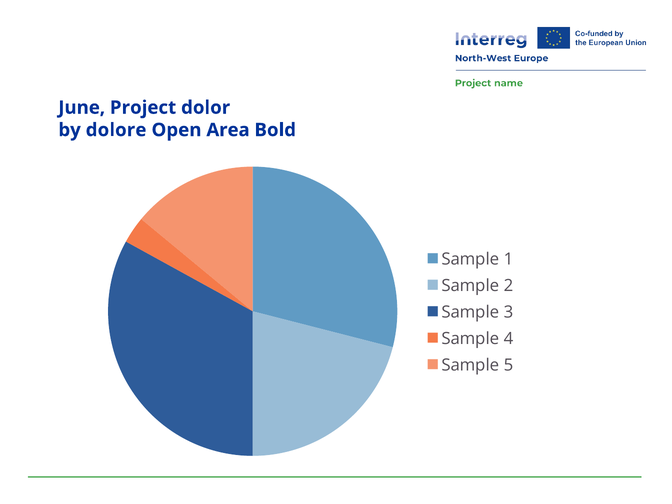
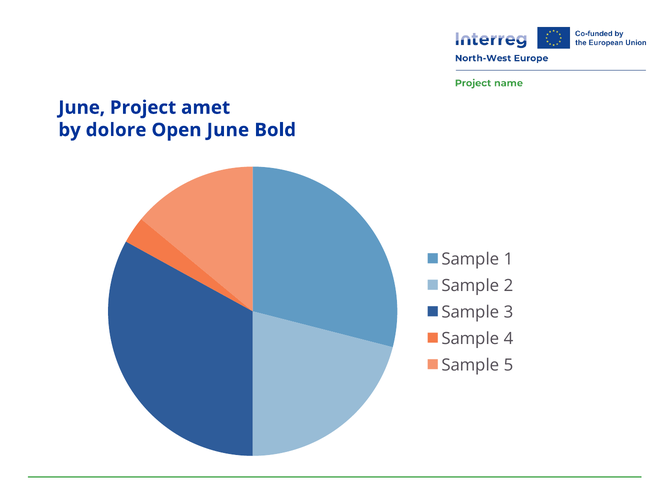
dolor: dolor -> amet
Open Area: Area -> June
